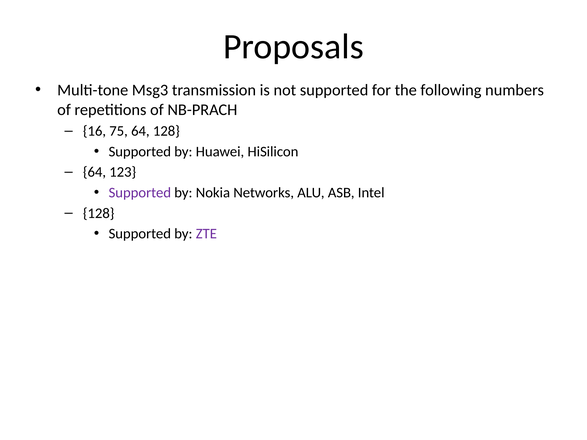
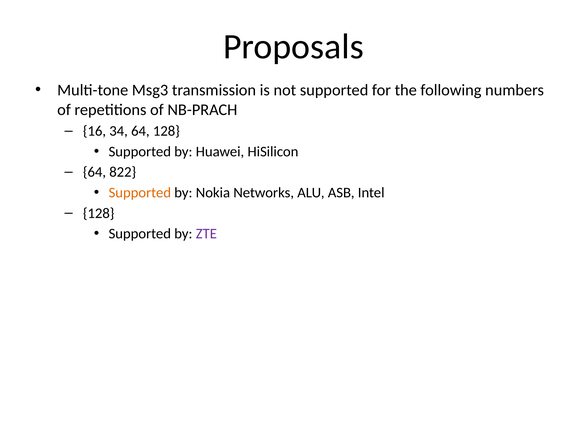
75: 75 -> 34
123: 123 -> 822
Supported at (140, 193) colour: purple -> orange
